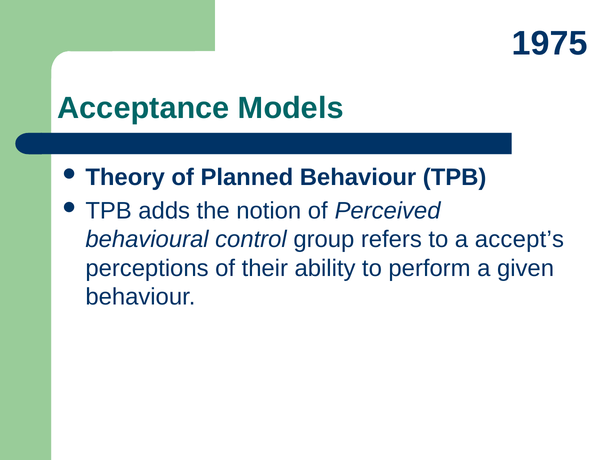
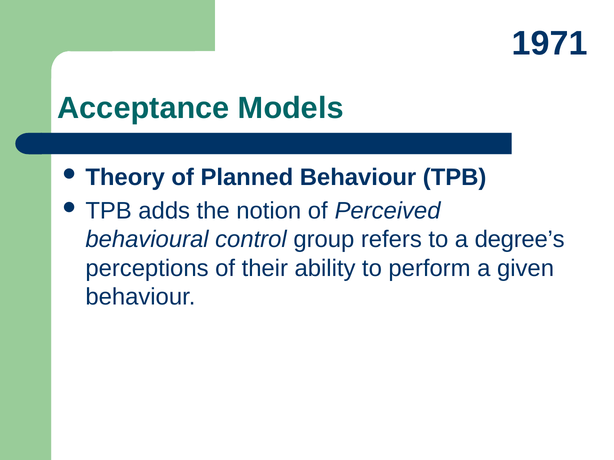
1975: 1975 -> 1971
accept’s: accept’s -> degree’s
